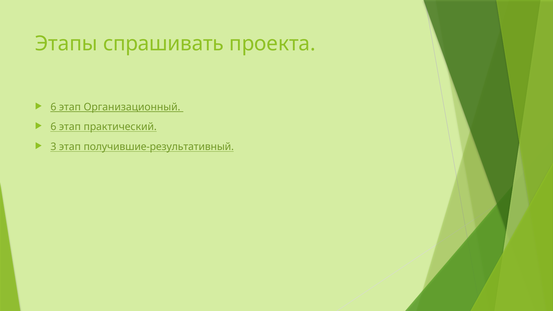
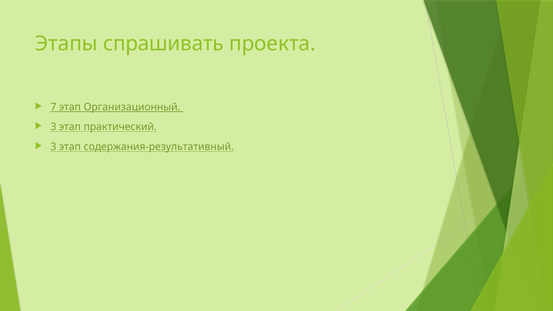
6 at (53, 107): 6 -> 7
6 at (53, 127): 6 -> 3
получившие-результативный: получившие-результативный -> содержания-результативный
